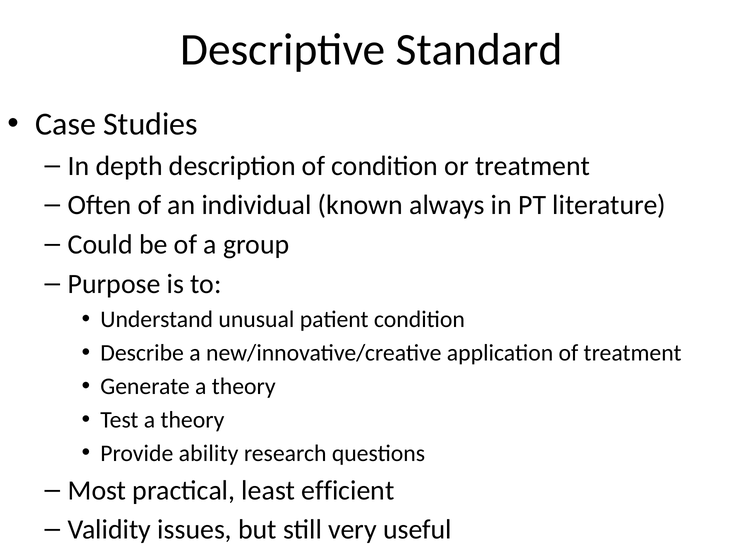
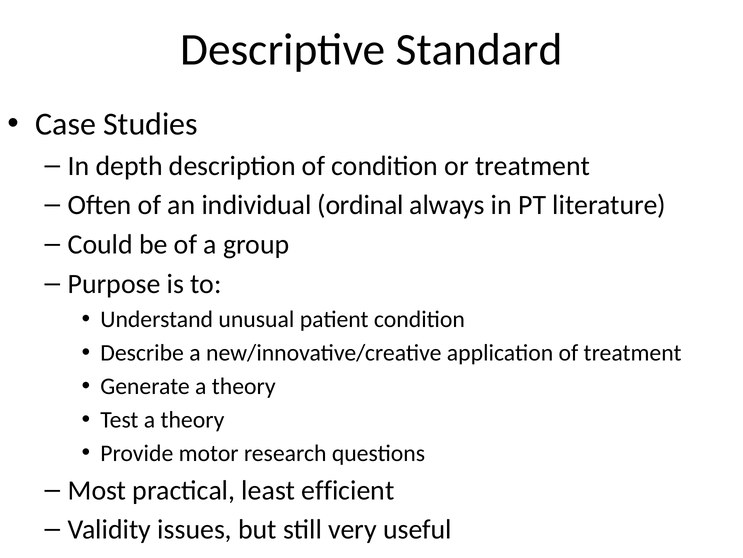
known: known -> ordinal
ability: ability -> motor
